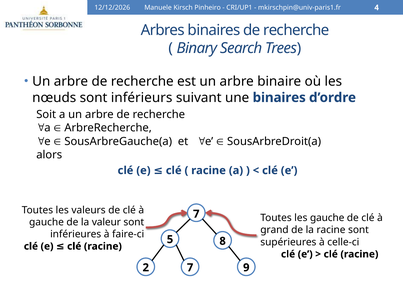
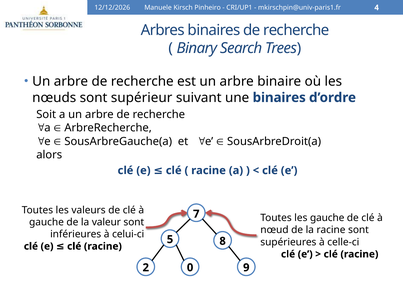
inférieurs: inférieurs -> supérieur
grand: grand -> nœud
faire-ci: faire-ci -> celui-ci
2 7: 7 -> 0
